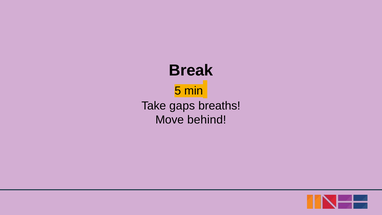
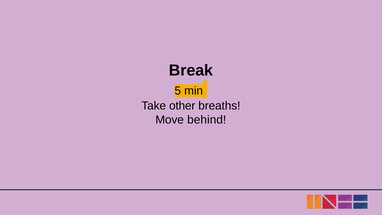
gaps: gaps -> other
